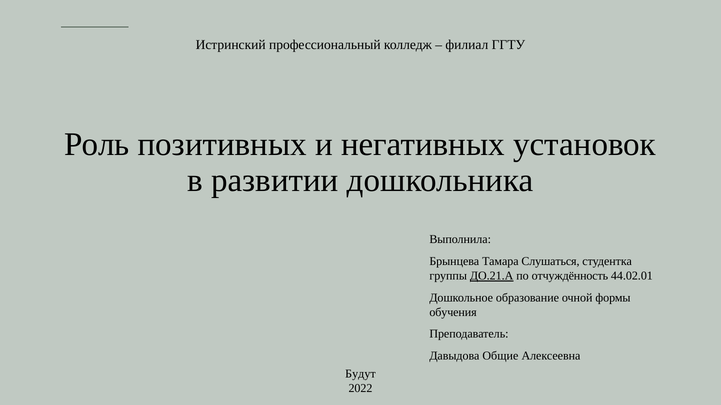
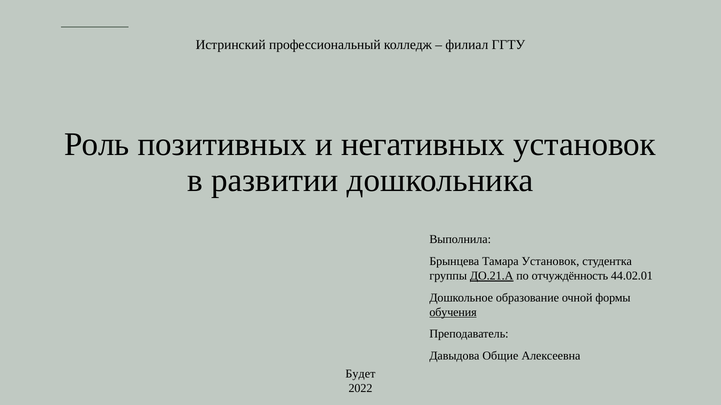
Тамара Слушаться: Слушаться -> Установок
обучения underline: none -> present
Будут: Будут -> Будет
